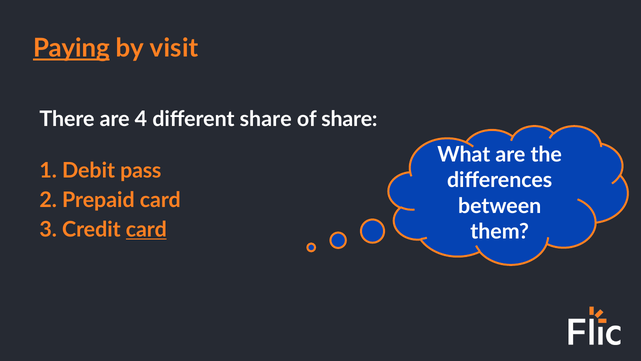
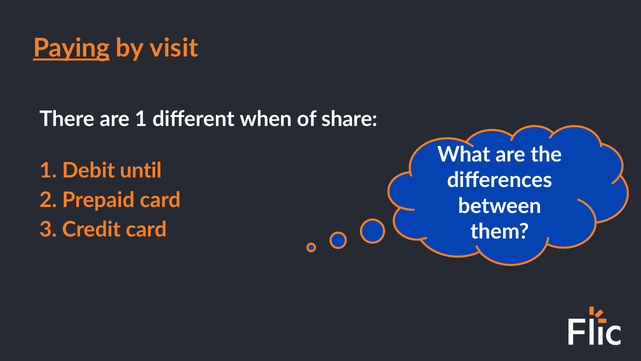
are 4: 4 -> 1
different share: share -> when
pass: pass -> until
card at (146, 230) underline: present -> none
